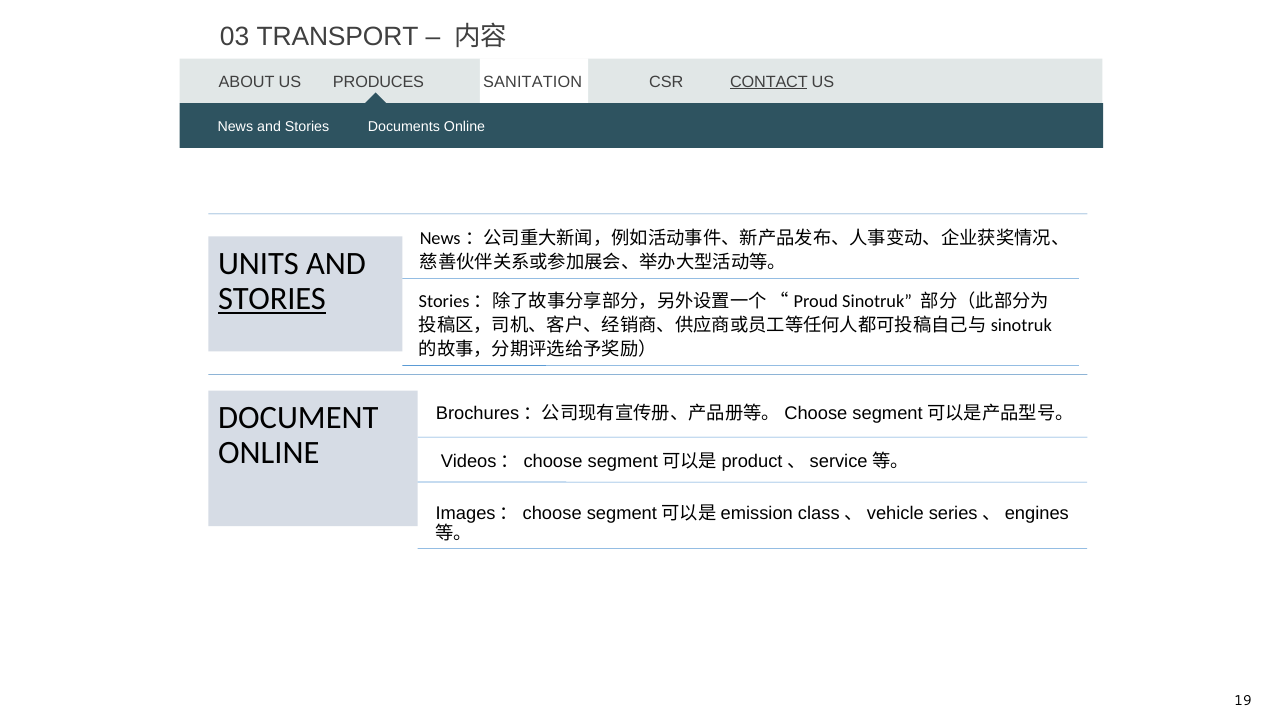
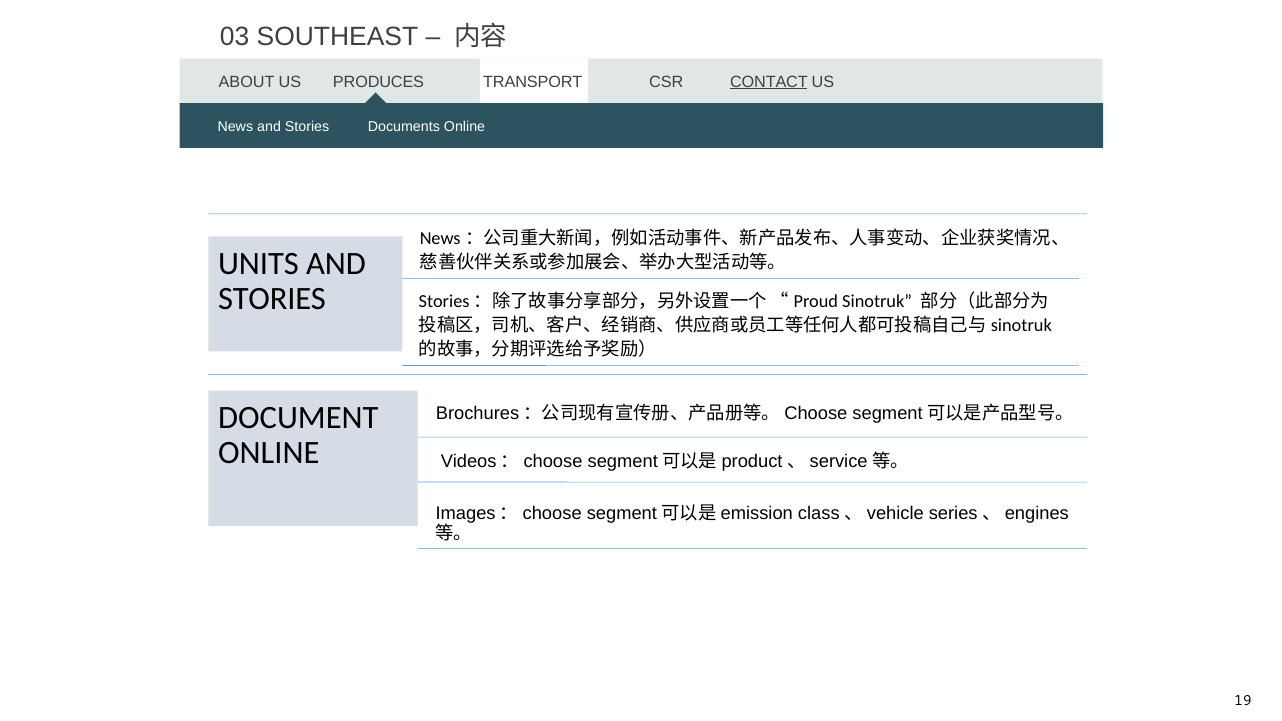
TRANSPORT: TRANSPORT -> SOUTHEAST
SANITATION: SANITATION -> TRANSPORT
STORIES at (272, 299) underline: present -> none
